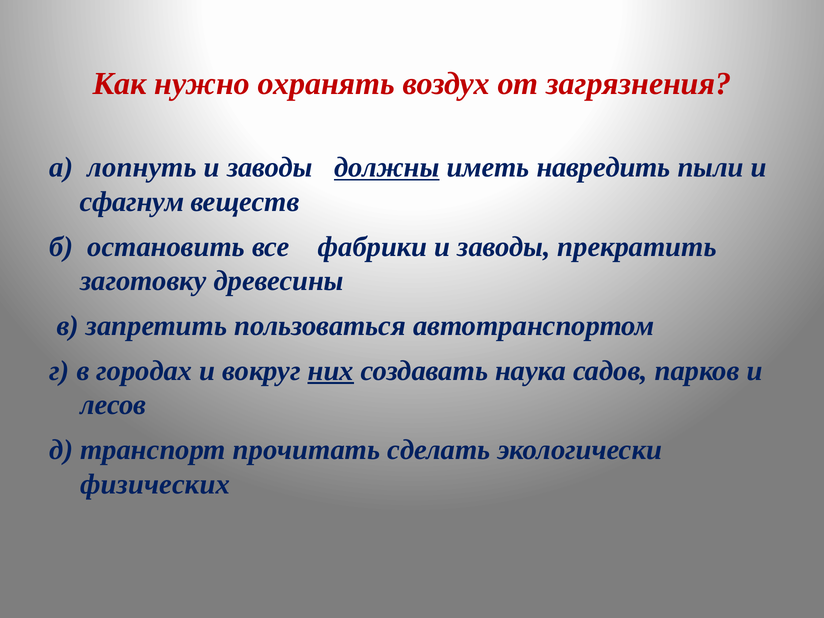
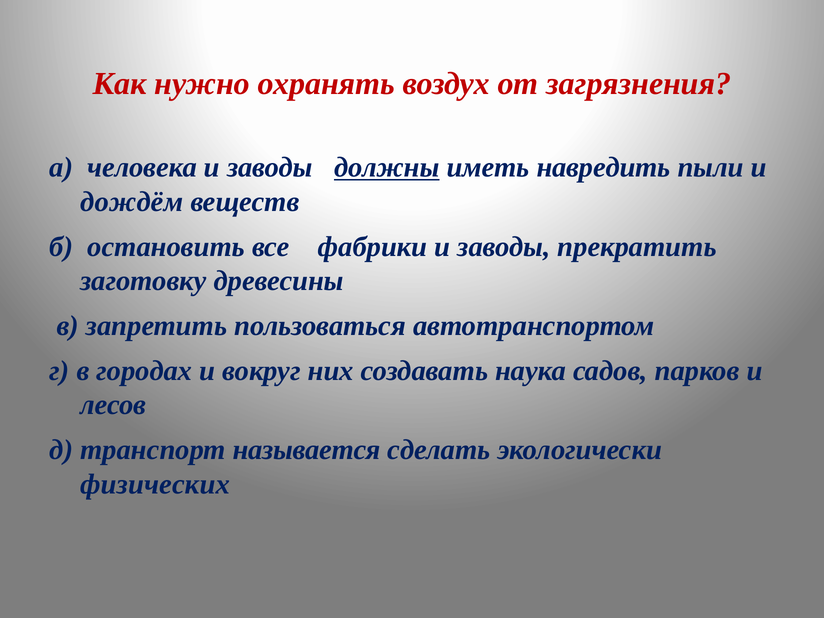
лопнуть: лопнуть -> человека
сфагнум: сфагнум -> дождём
них underline: present -> none
прочитать: прочитать -> называется
